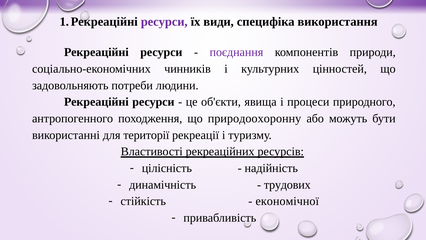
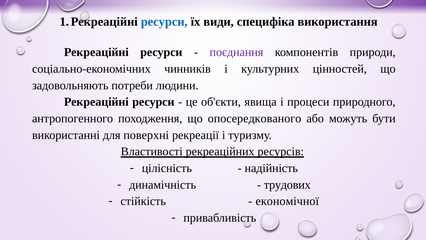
ресурси at (164, 22) colour: purple -> blue
природоохоронну: природоохоронну -> опосередкованого
території: території -> поверхні
